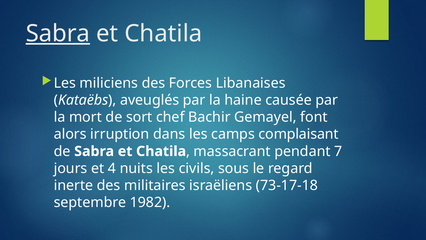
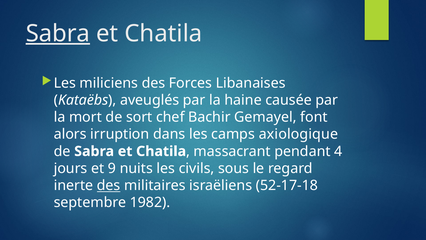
complaisant: complaisant -> axiologique
7: 7 -> 4
4: 4 -> 9
des at (109, 185) underline: none -> present
73-17-18: 73-17-18 -> 52-17-18
